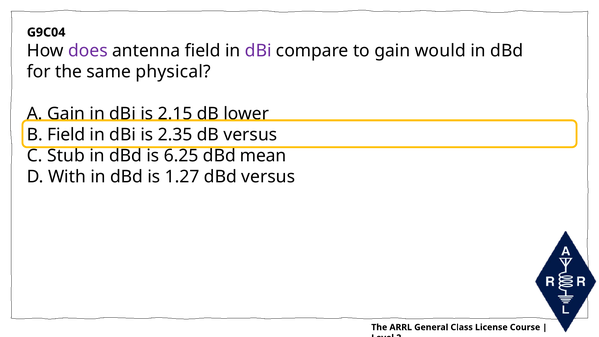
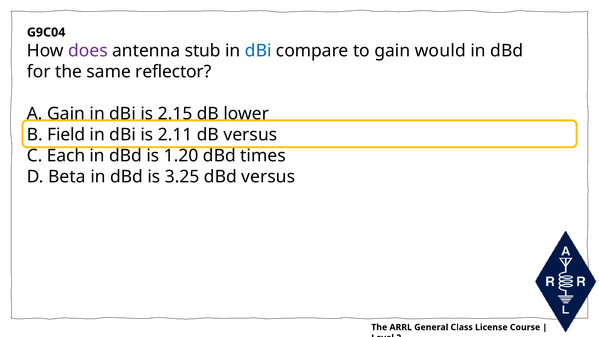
antenna field: field -> stub
dBi at (258, 51) colour: purple -> blue
physical: physical -> reflector
2.35: 2.35 -> 2.11
Stub: Stub -> Each
6.25: 6.25 -> 1.20
mean: mean -> times
With: With -> Beta
1.27: 1.27 -> 3.25
